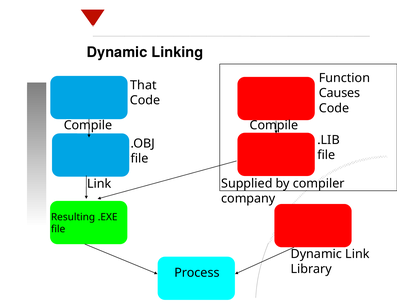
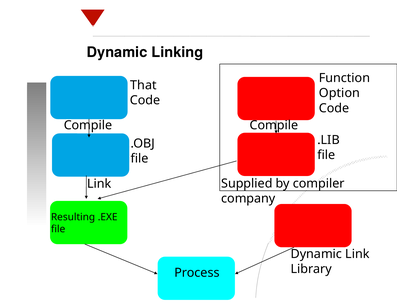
Causes: Causes -> Option
